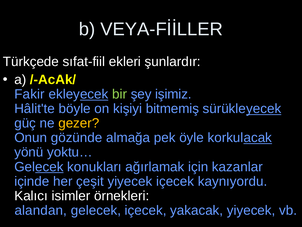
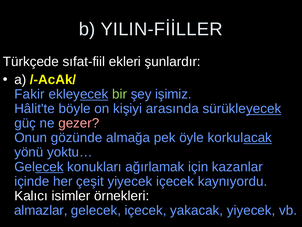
VEYA-FİİLLER: VEYA-FİİLLER -> YILIN-FİİLLER
bitmemiş: bitmemiş -> arasında
gezer colour: yellow -> pink
alandan: alandan -> almazlar
